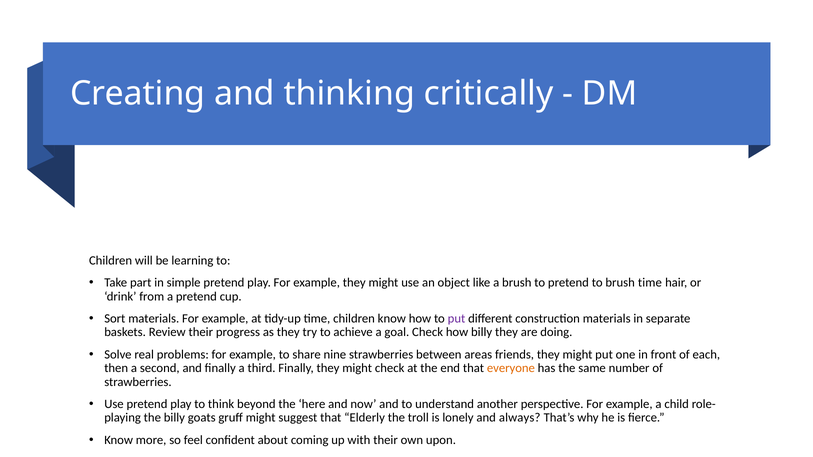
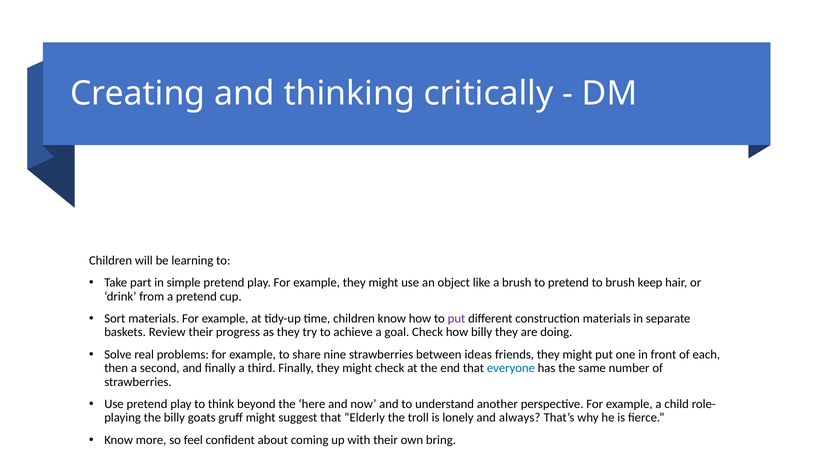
brush time: time -> keep
between areas: areas -> ideas
everyone colour: orange -> blue
upon: upon -> bring
